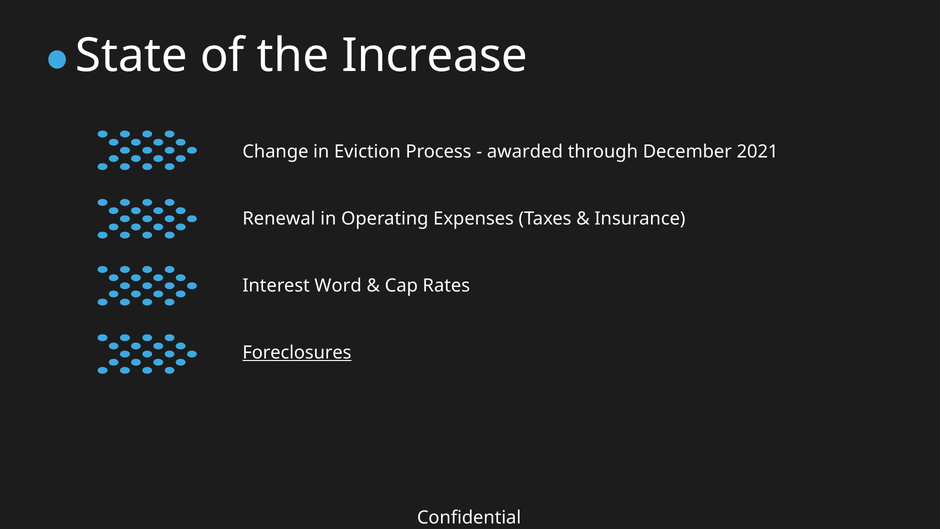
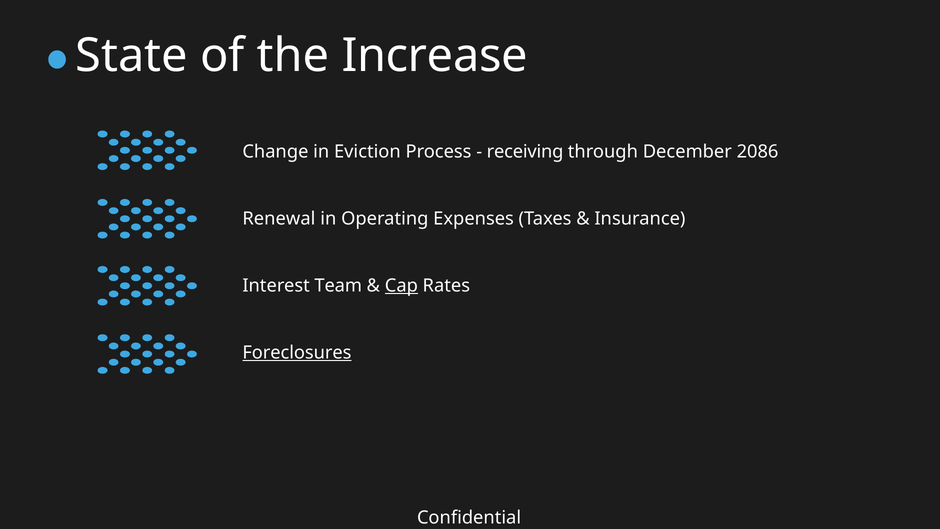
awarded: awarded -> receiving
2021: 2021 -> 2086
Word: Word -> Team
Cap underline: none -> present
